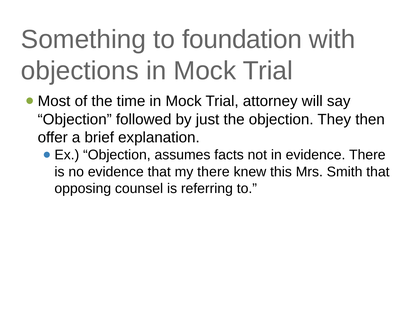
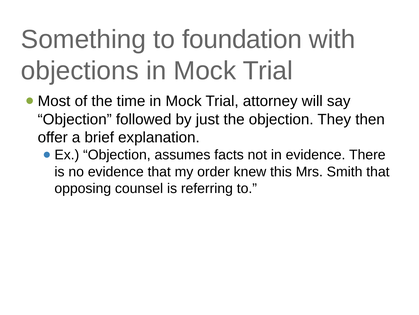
my there: there -> order
